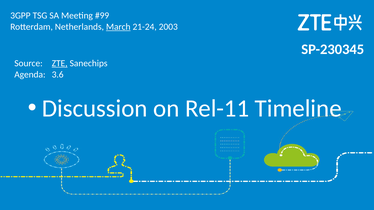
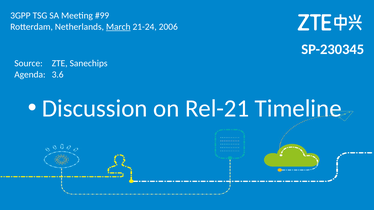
2003: 2003 -> 2006
ZTE underline: present -> none
Rel-11: Rel-11 -> Rel-21
